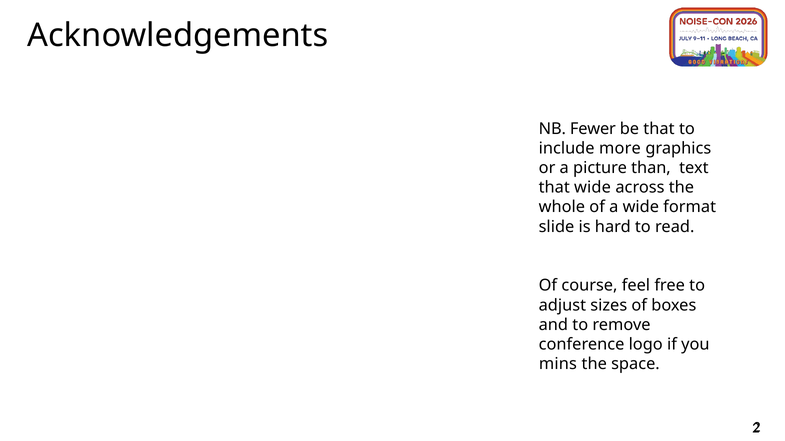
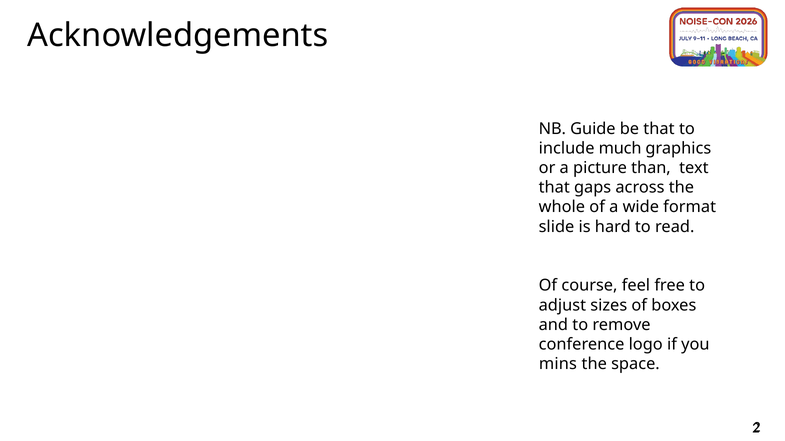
Fewer: Fewer -> Guide
more: more -> much
that wide: wide -> gaps
